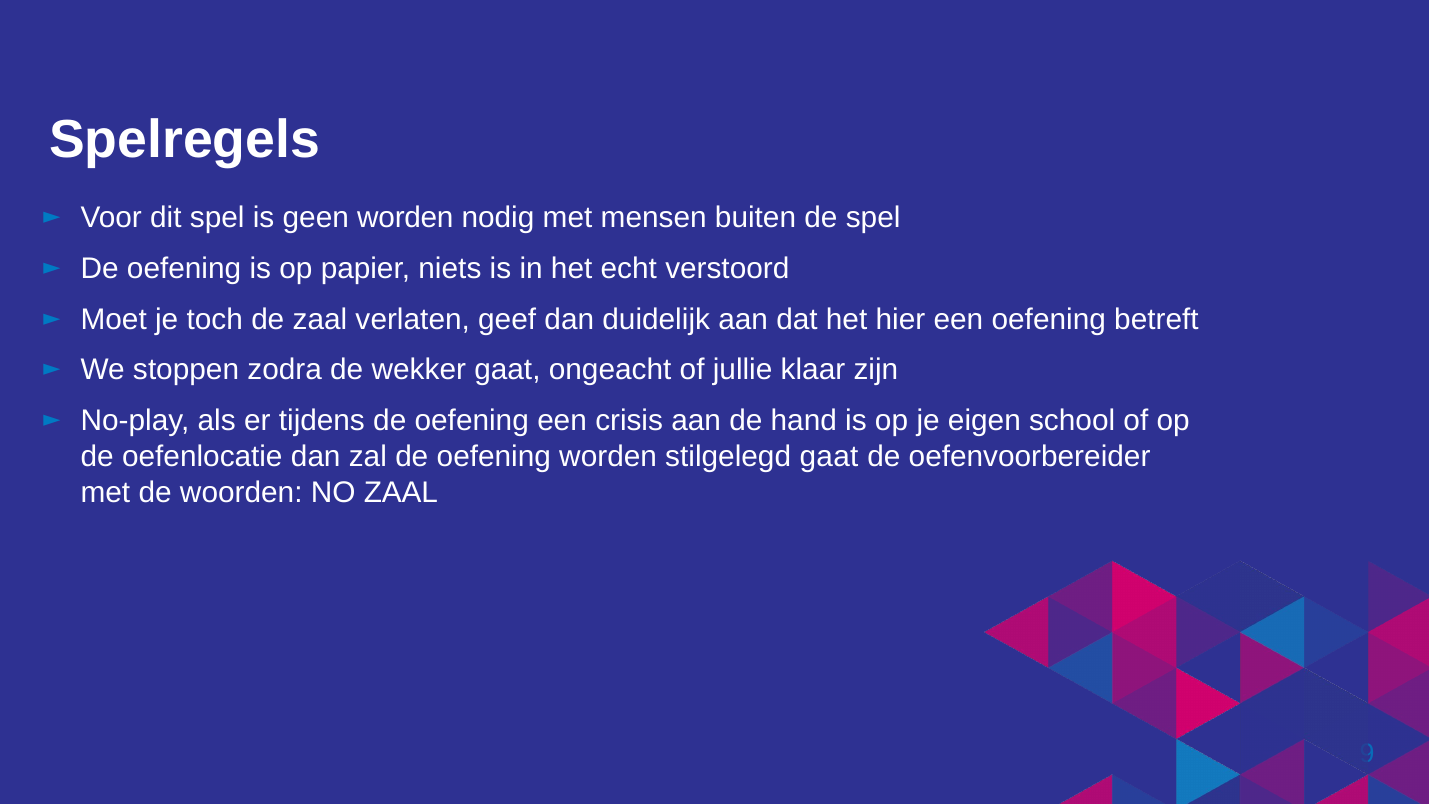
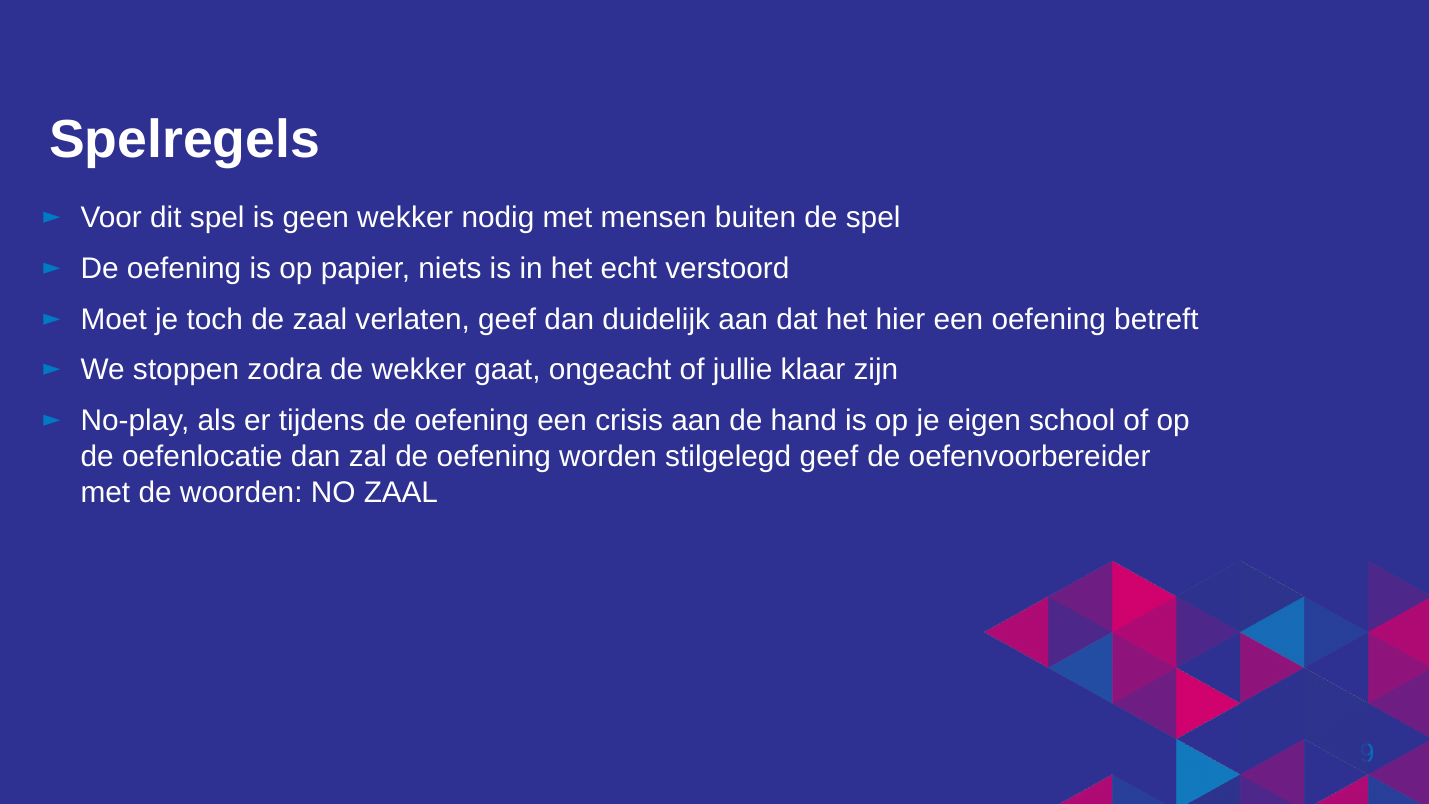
geen worden: worden -> wekker
stilgelegd gaat: gaat -> geef
